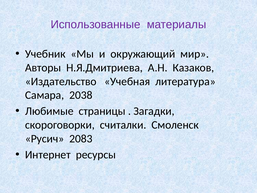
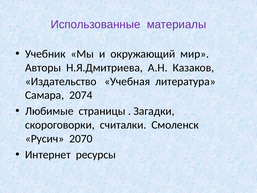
2038: 2038 -> 2074
2083: 2083 -> 2070
